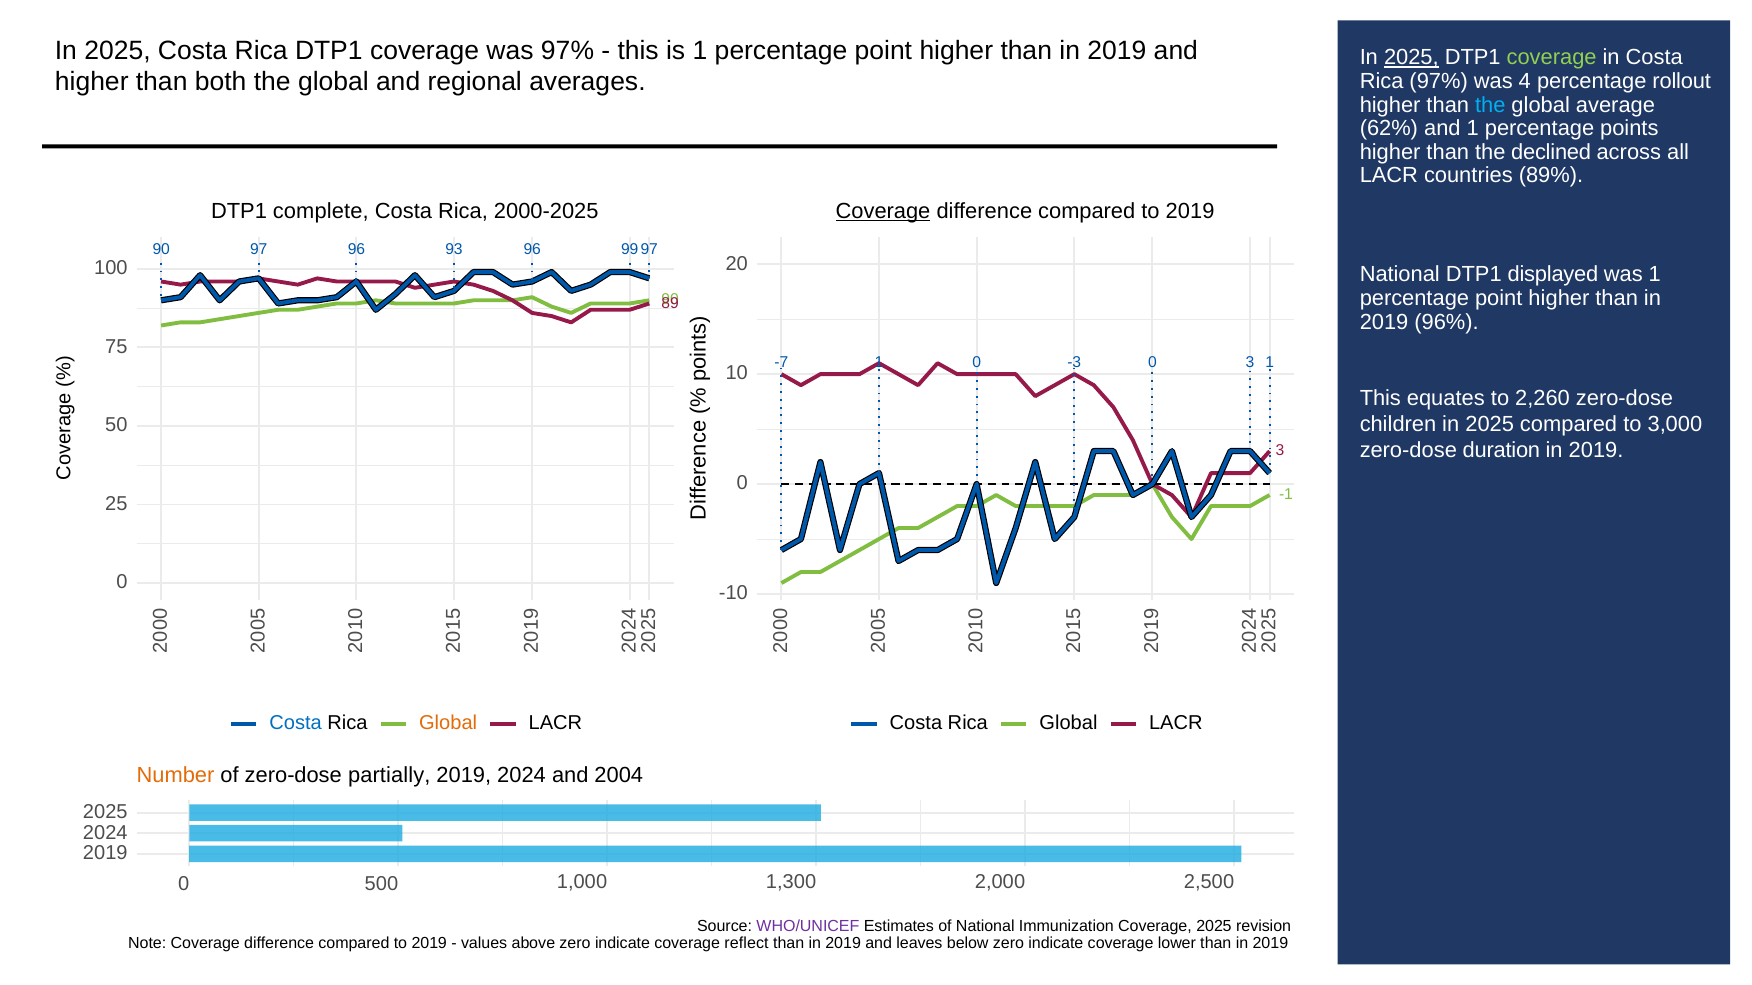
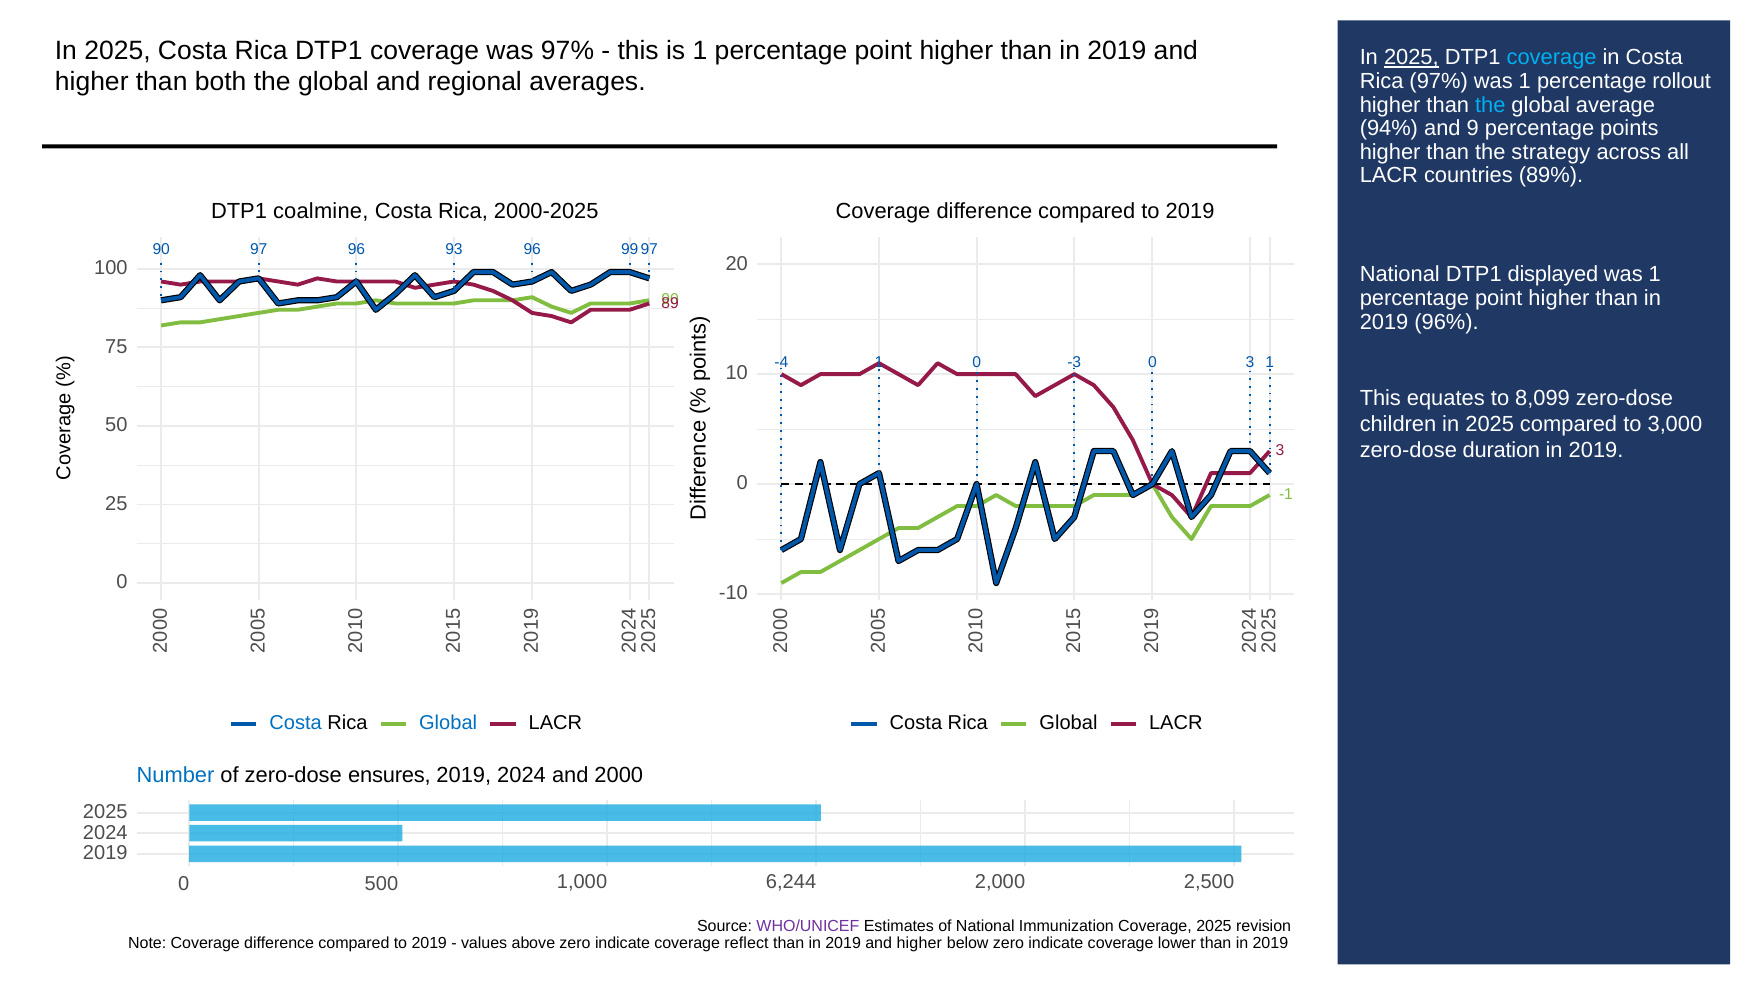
coverage at (1552, 58) colour: light green -> light blue
97% was 4: 4 -> 1
62%: 62% -> 94%
and 1: 1 -> 9
declined: declined -> strategy
complete: complete -> coalmine
Coverage at (883, 211) underline: present -> none
-7: -7 -> -4
2,260: 2,260 -> 8,099
Global at (448, 724) colour: orange -> blue
Number colour: orange -> blue
partially: partially -> ensures
2004: 2004 -> 2000
1,300: 1,300 -> 6,244
leaves at (919, 944): leaves -> higher
